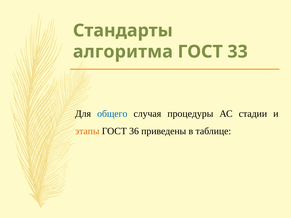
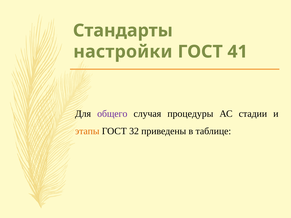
алгоритма: алгоритма -> настройки
33: 33 -> 41
общего colour: blue -> purple
36: 36 -> 32
